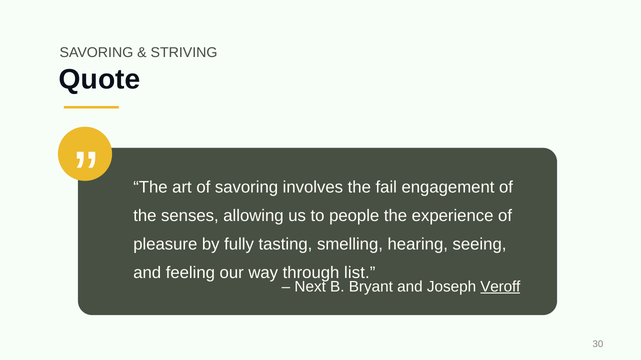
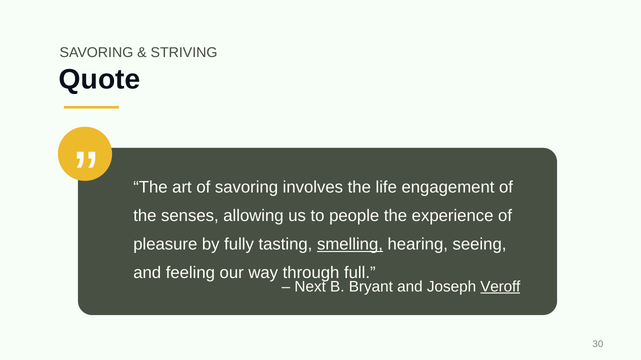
fail: fail -> life
smelling underline: none -> present
list: list -> full
